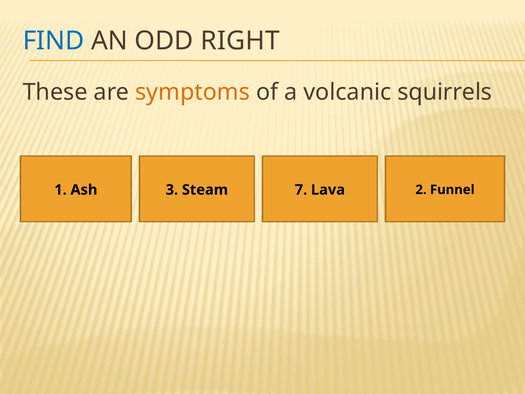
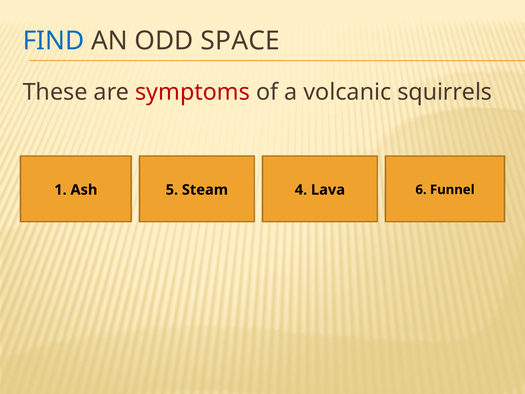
RIGHT: RIGHT -> SPACE
symptoms colour: orange -> red
3: 3 -> 5
7: 7 -> 4
2: 2 -> 6
